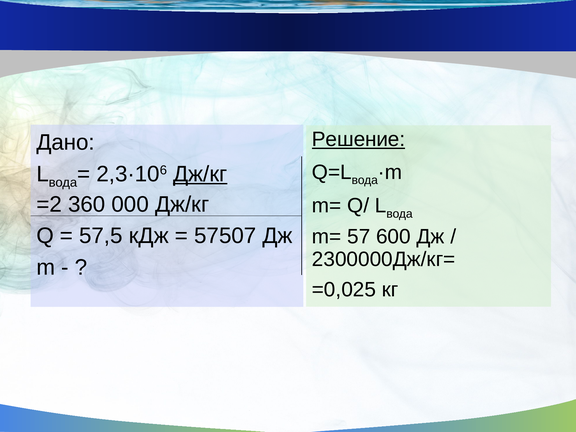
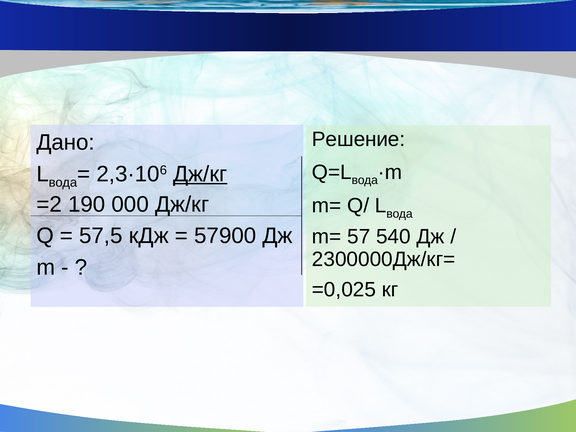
Решение underline: present -> none
360: 360 -> 190
57507: 57507 -> 57900
600: 600 -> 540
